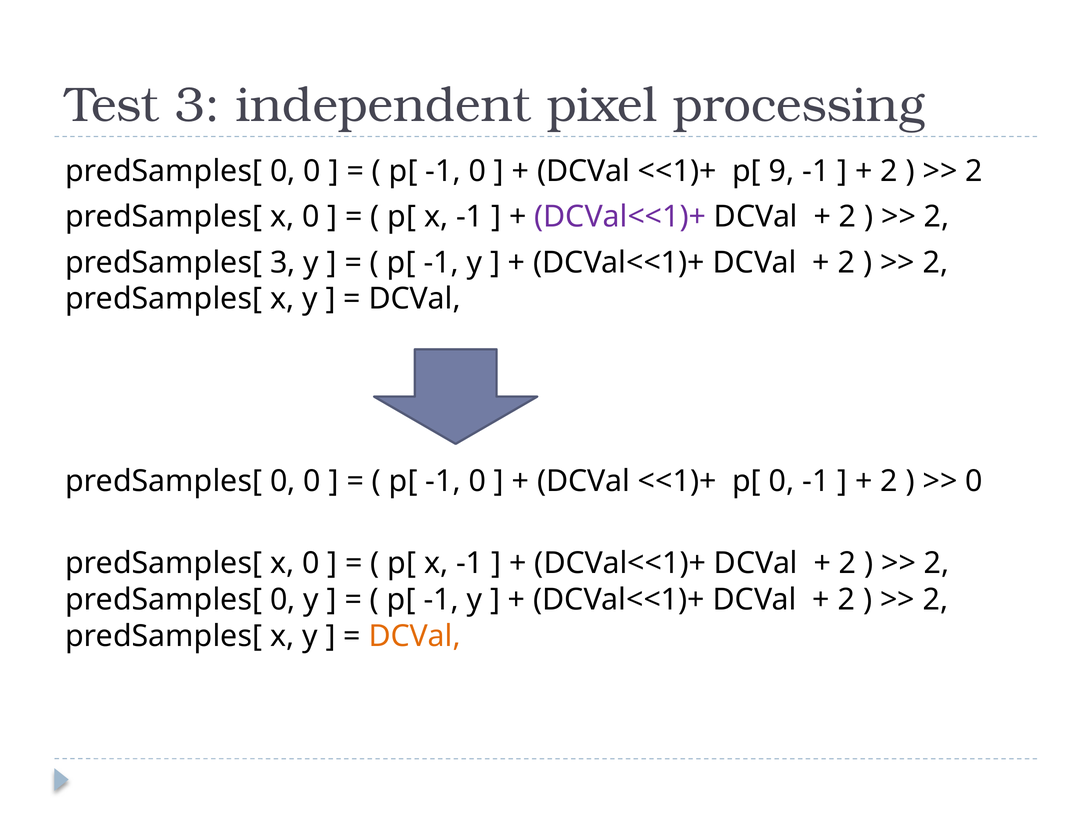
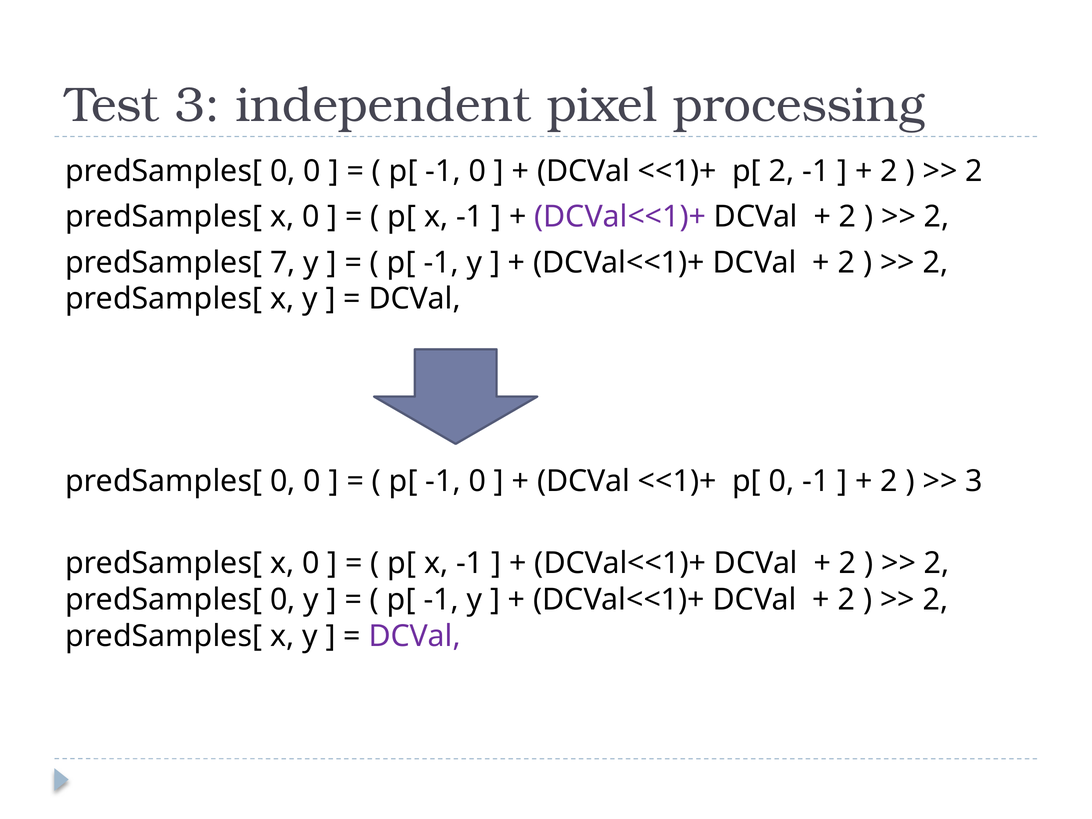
p[ 9: 9 -> 2
predSamples[ 3: 3 -> 7
0 at (974, 481): 0 -> 3
DCVal at (415, 636) colour: orange -> purple
